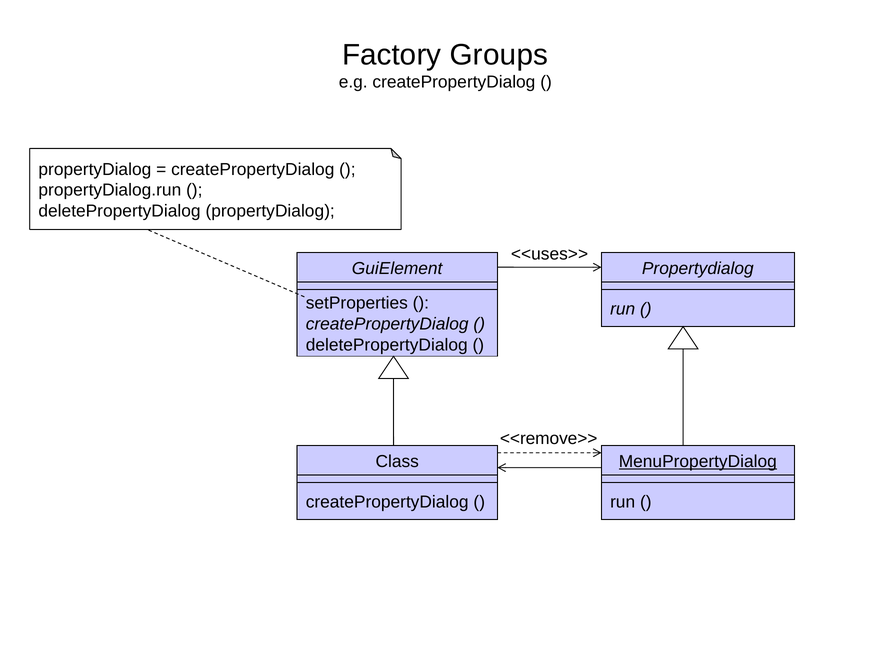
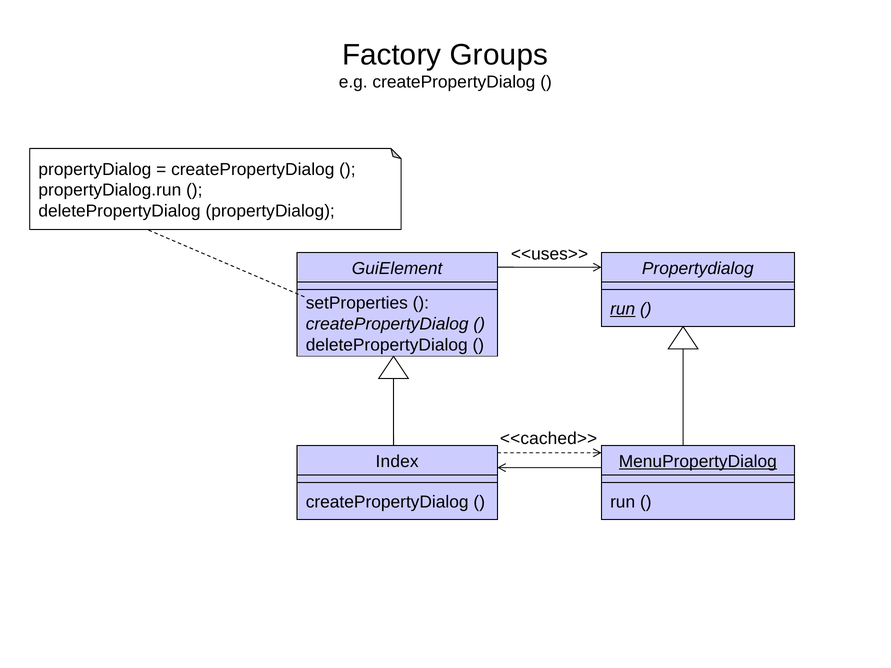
run at (623, 309) underline: none -> present
<<remove>>: <<remove>> -> <<cached>>
Class: Class -> Index
